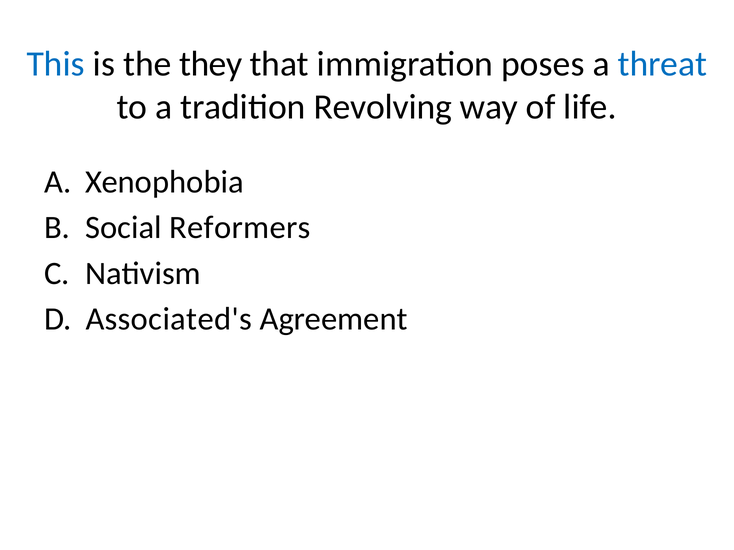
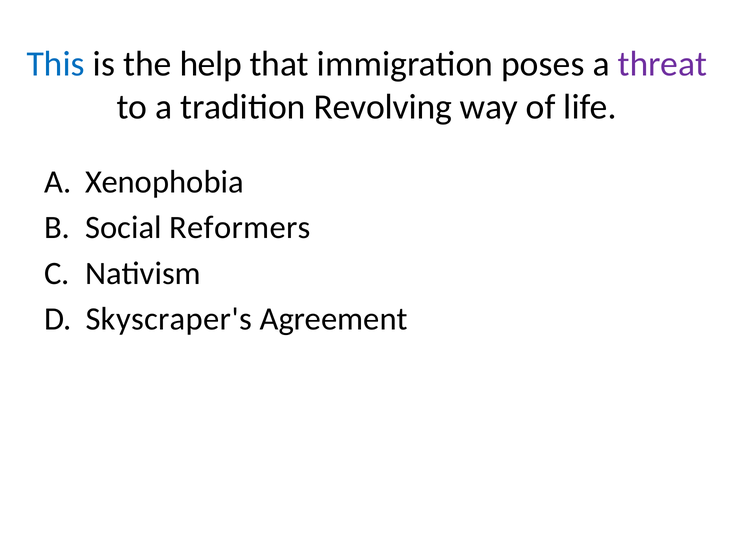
they: they -> help
threat colour: blue -> purple
Associated's: Associated's -> Skyscraper's
